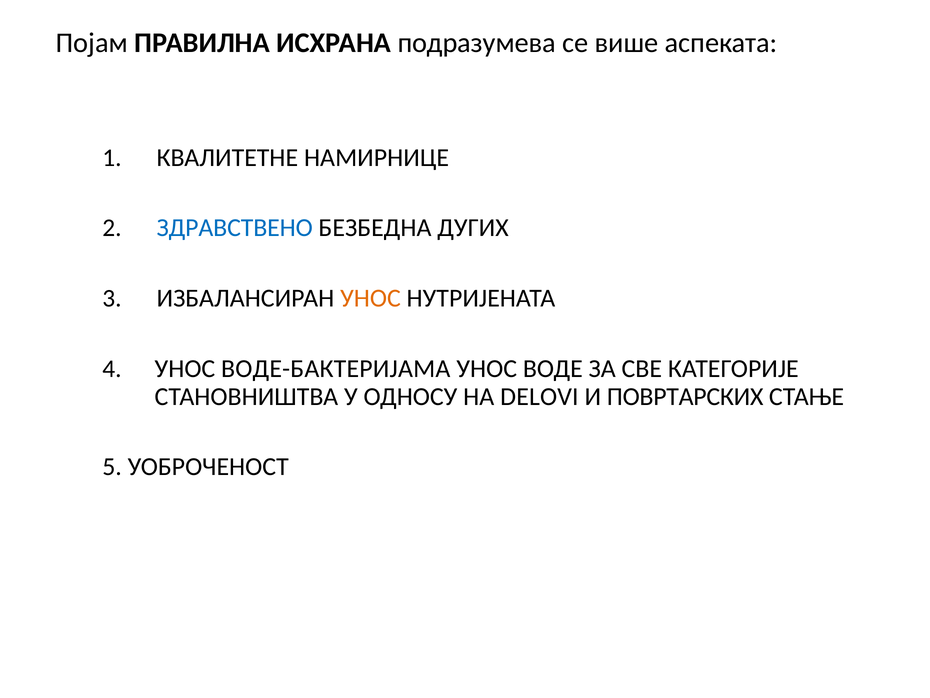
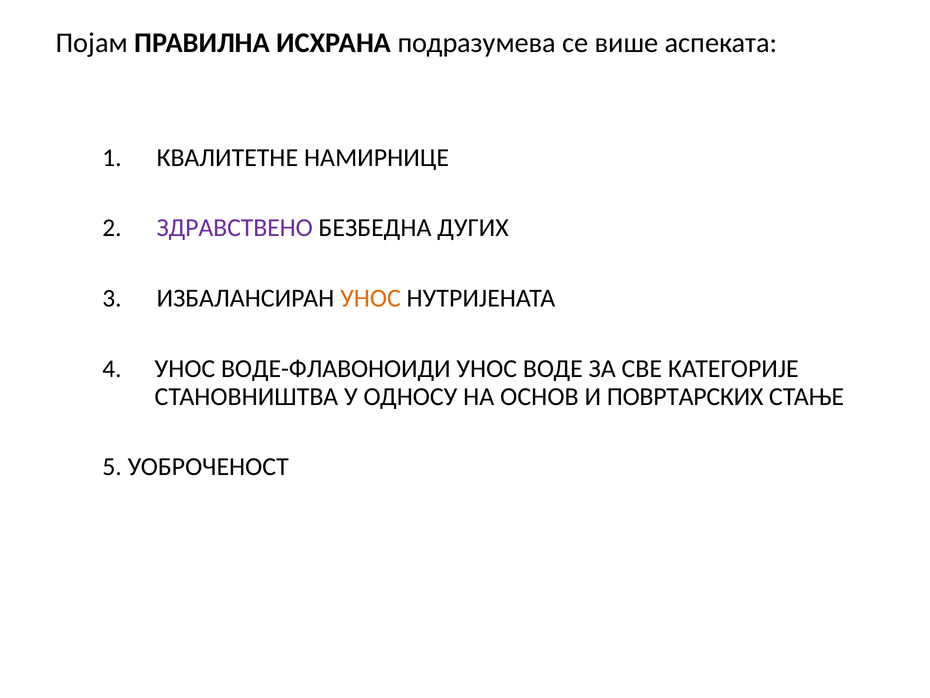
ЗДРАВСТВЕНО colour: blue -> purple
ВОДЕ-БАКТЕРИЈАМА: ВОДЕ-БАКТЕРИЈАМА -> ВОДЕ-ФЛАВОНОИДИ
DELOVI: DELOVI -> ОСНОВ
